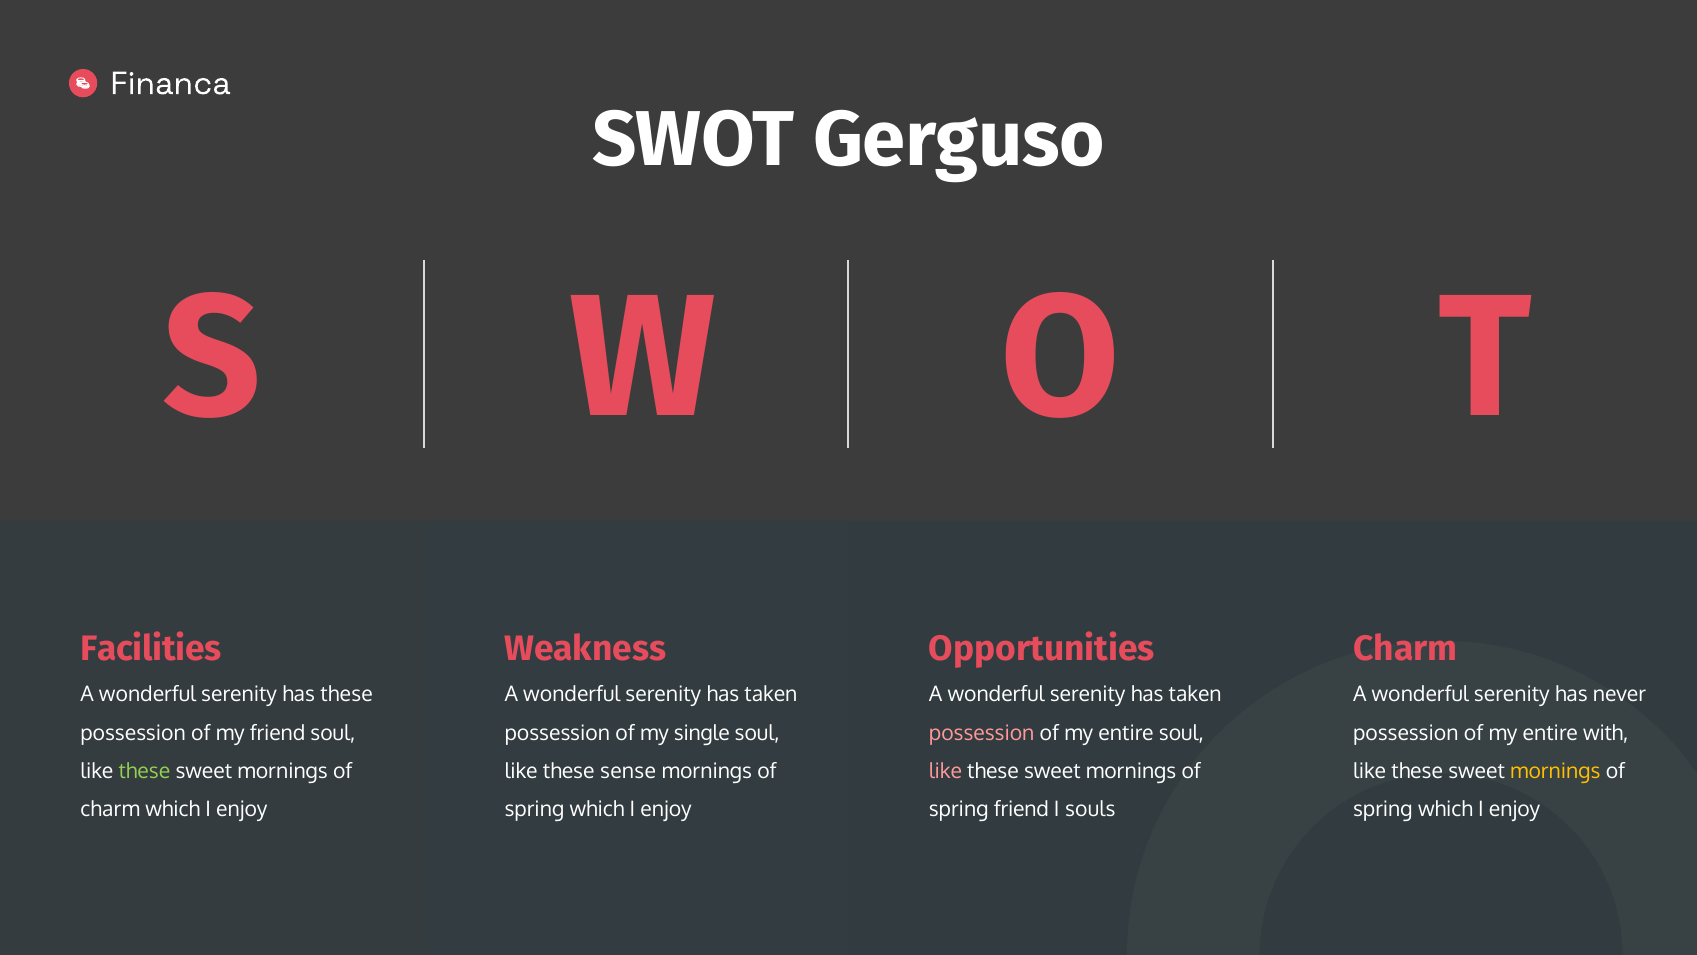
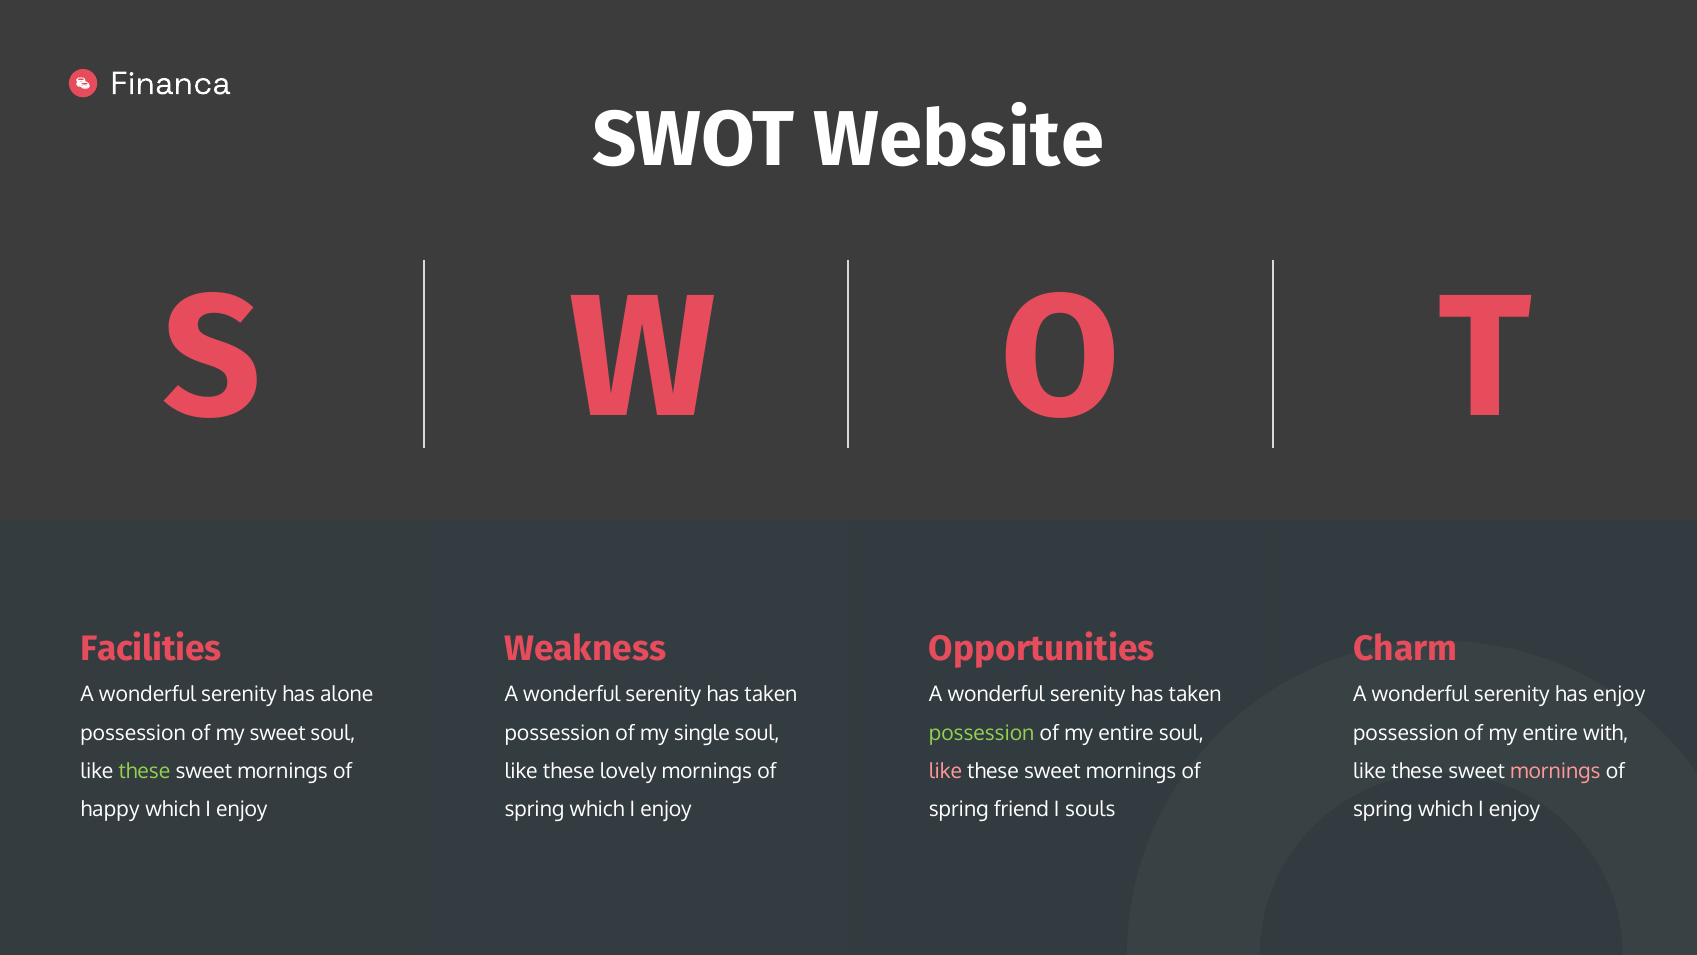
Gerguso: Gerguso -> Website
has these: these -> alone
has never: never -> enjoy
my friend: friend -> sweet
possession at (982, 733) colour: pink -> light green
sense: sense -> lovely
mornings at (1555, 771) colour: yellow -> pink
charm at (110, 809): charm -> happy
